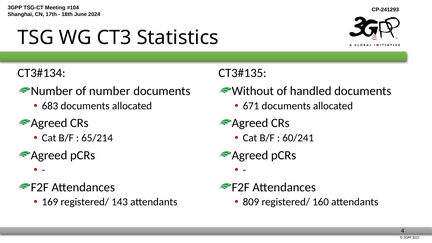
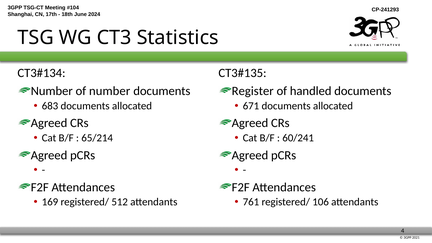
Without: Without -> Register
143: 143 -> 512
809: 809 -> 761
160: 160 -> 106
